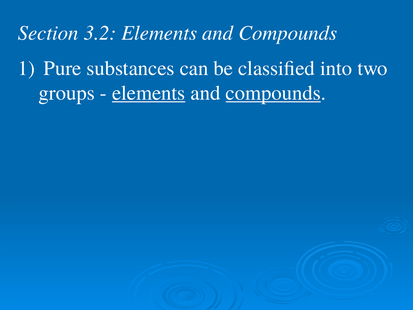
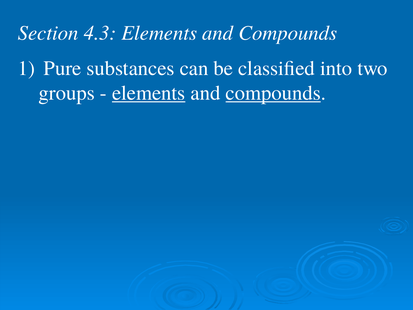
3.2: 3.2 -> 4.3
